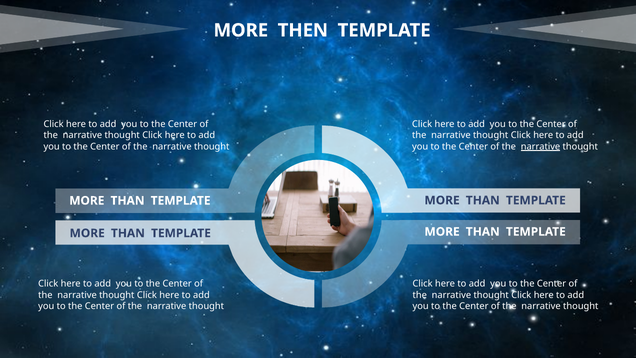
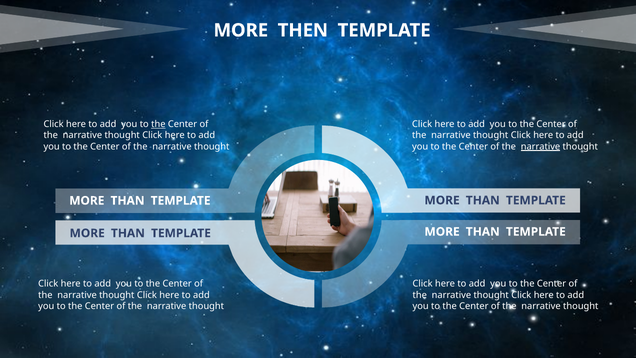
the at (158, 124) underline: none -> present
